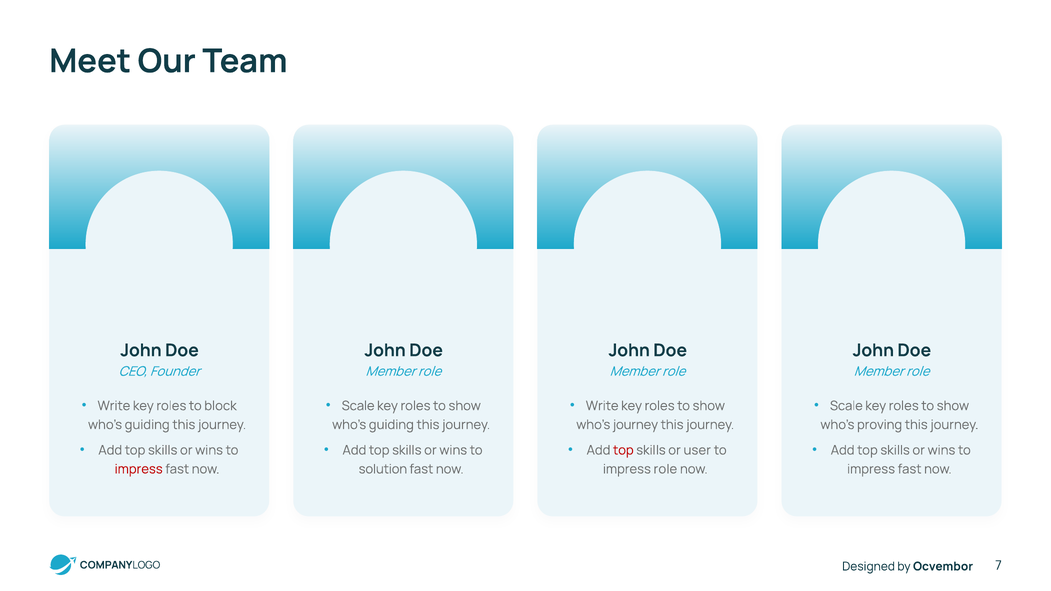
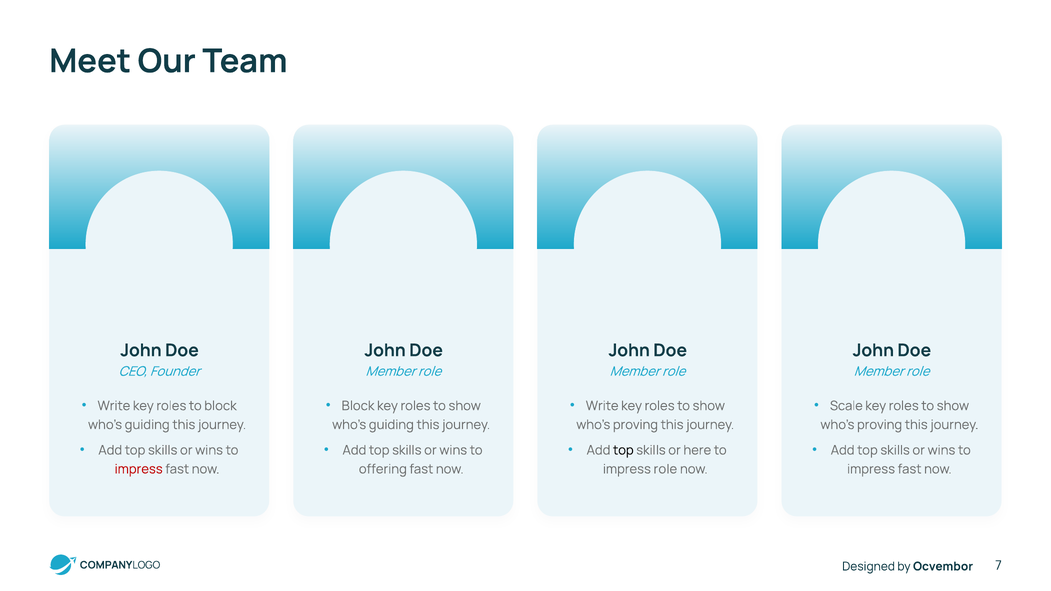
Scale at (358, 406): Scale -> Block
journey at (635, 425): journey -> proving
top at (623, 450) colour: red -> black
user: user -> here
solution: solution -> offering
